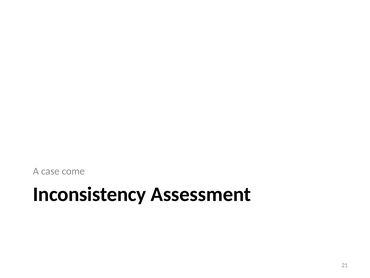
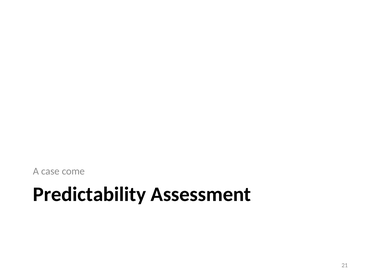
Inconsistency: Inconsistency -> Predictability
